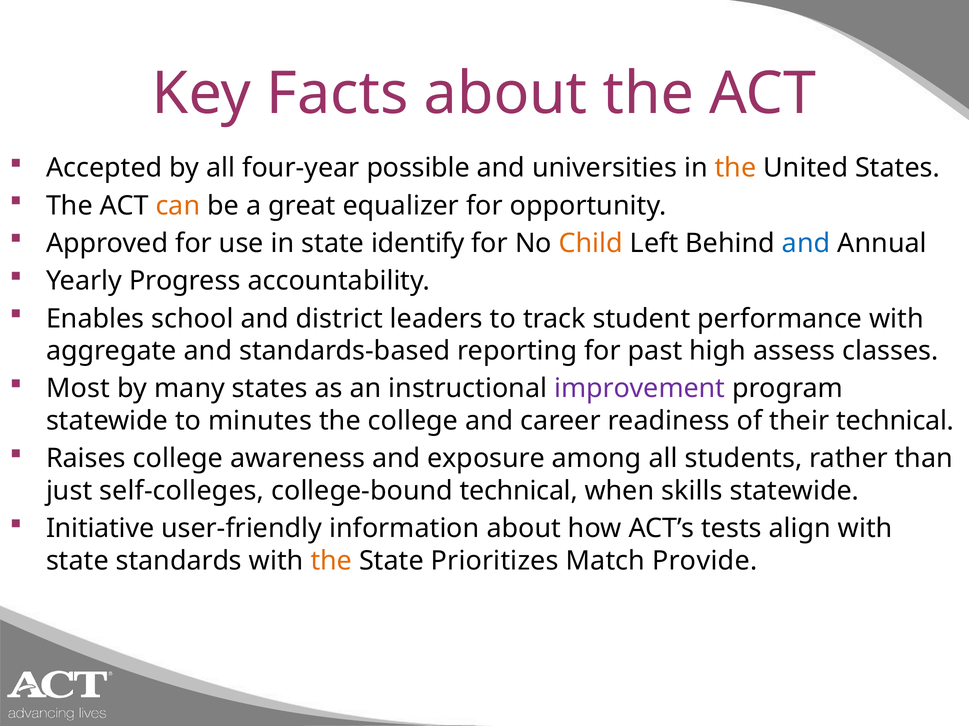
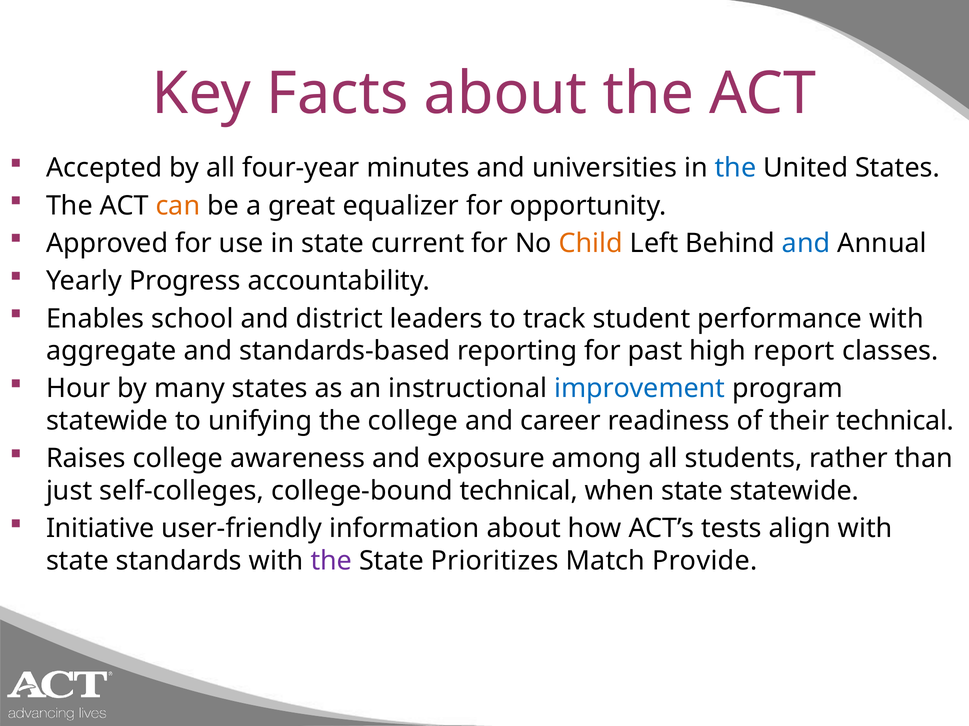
possible: possible -> minutes
the at (735, 168) colour: orange -> blue
identify: identify -> current
assess: assess -> report
Most: Most -> Hour
improvement colour: purple -> blue
minutes: minutes -> unifying
when skills: skills -> state
the at (331, 561) colour: orange -> purple
